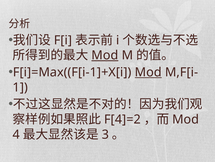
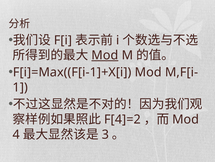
Mod at (148, 72) underline: present -> none
